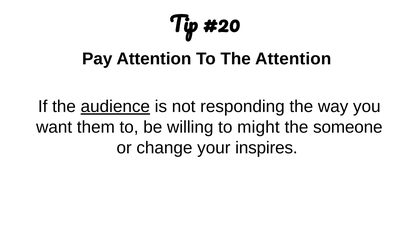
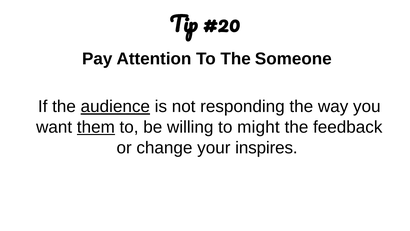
The Attention: Attention -> Someone
them underline: none -> present
someone: someone -> feedback
